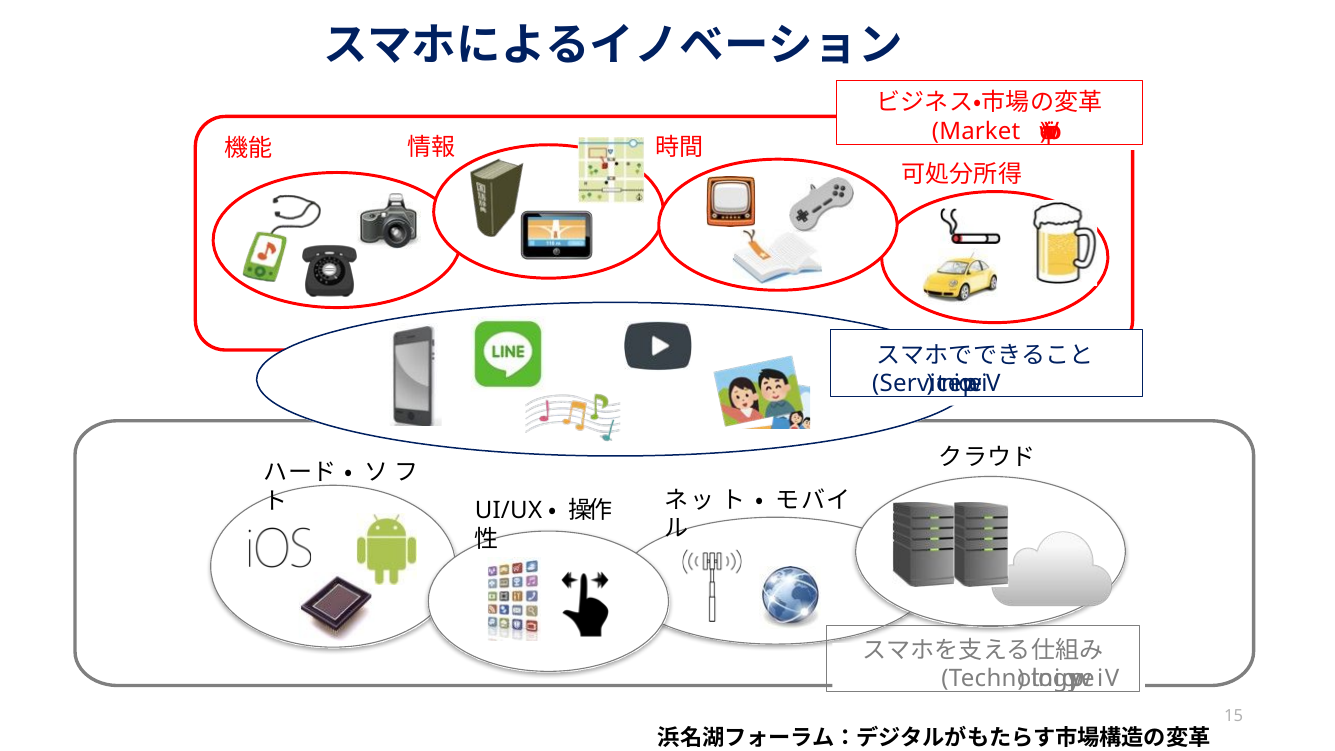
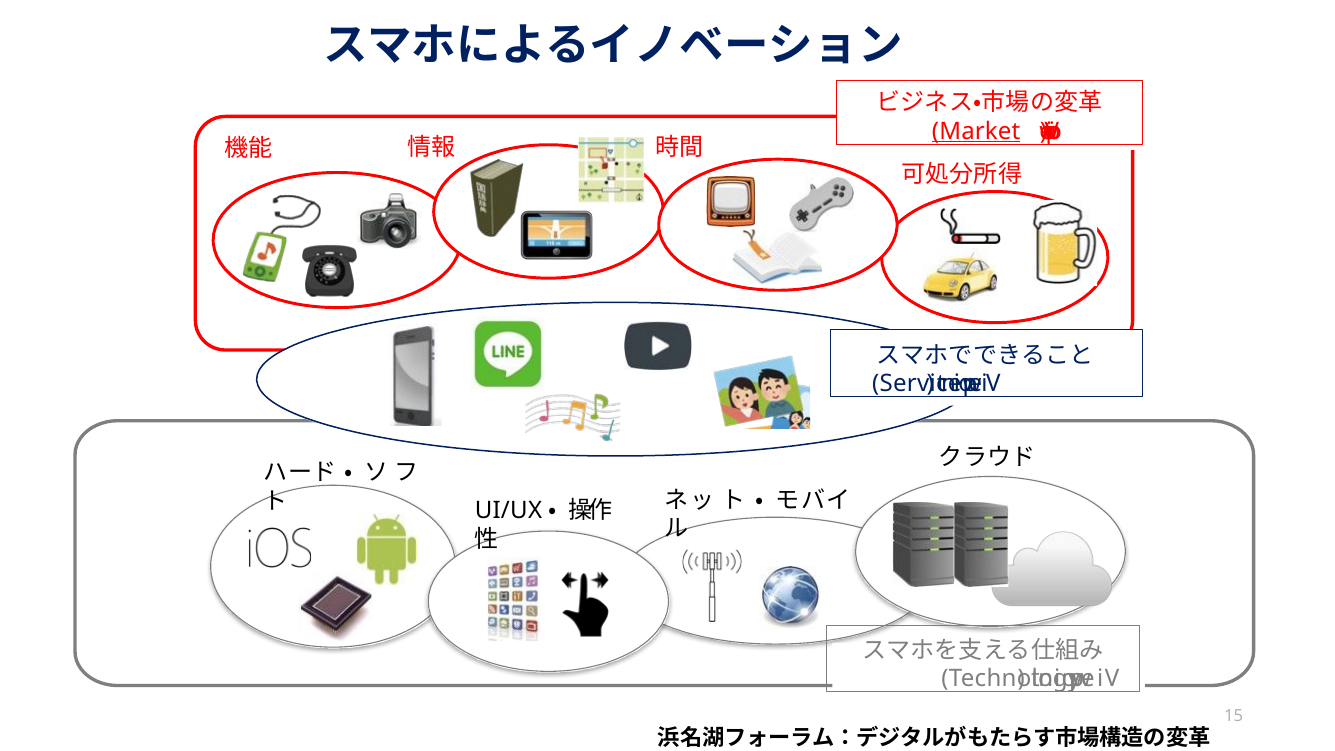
Market underline: none -> present
